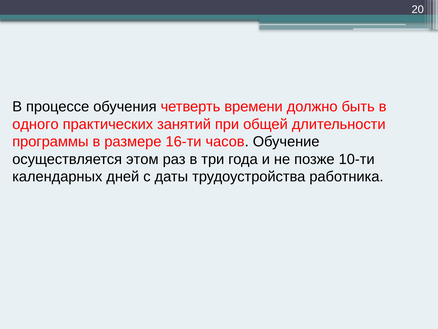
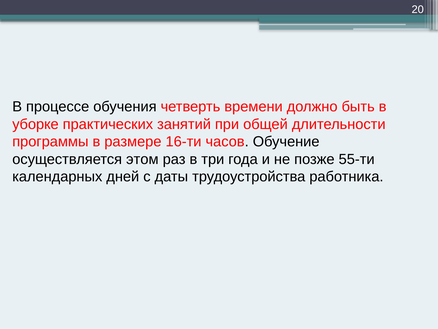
одного: одного -> уборке
10-ти: 10-ти -> 55-ти
